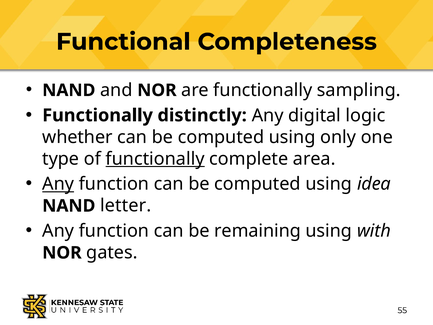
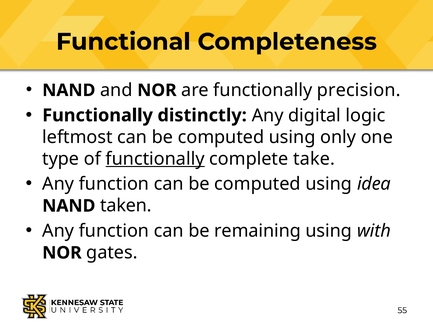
sampling: sampling -> precision
whether: whether -> leftmost
area: area -> take
Any at (58, 184) underline: present -> none
letter: letter -> taken
